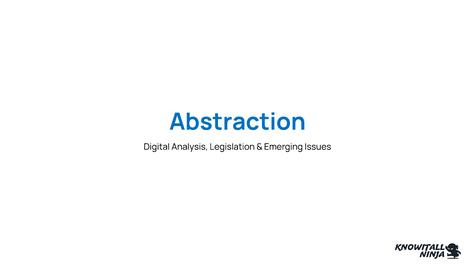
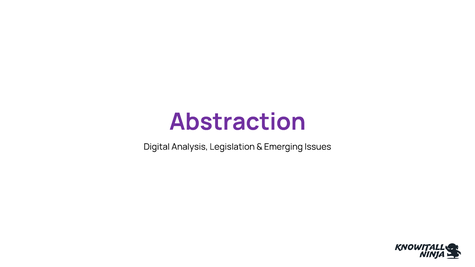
Abstraction colour: blue -> purple
